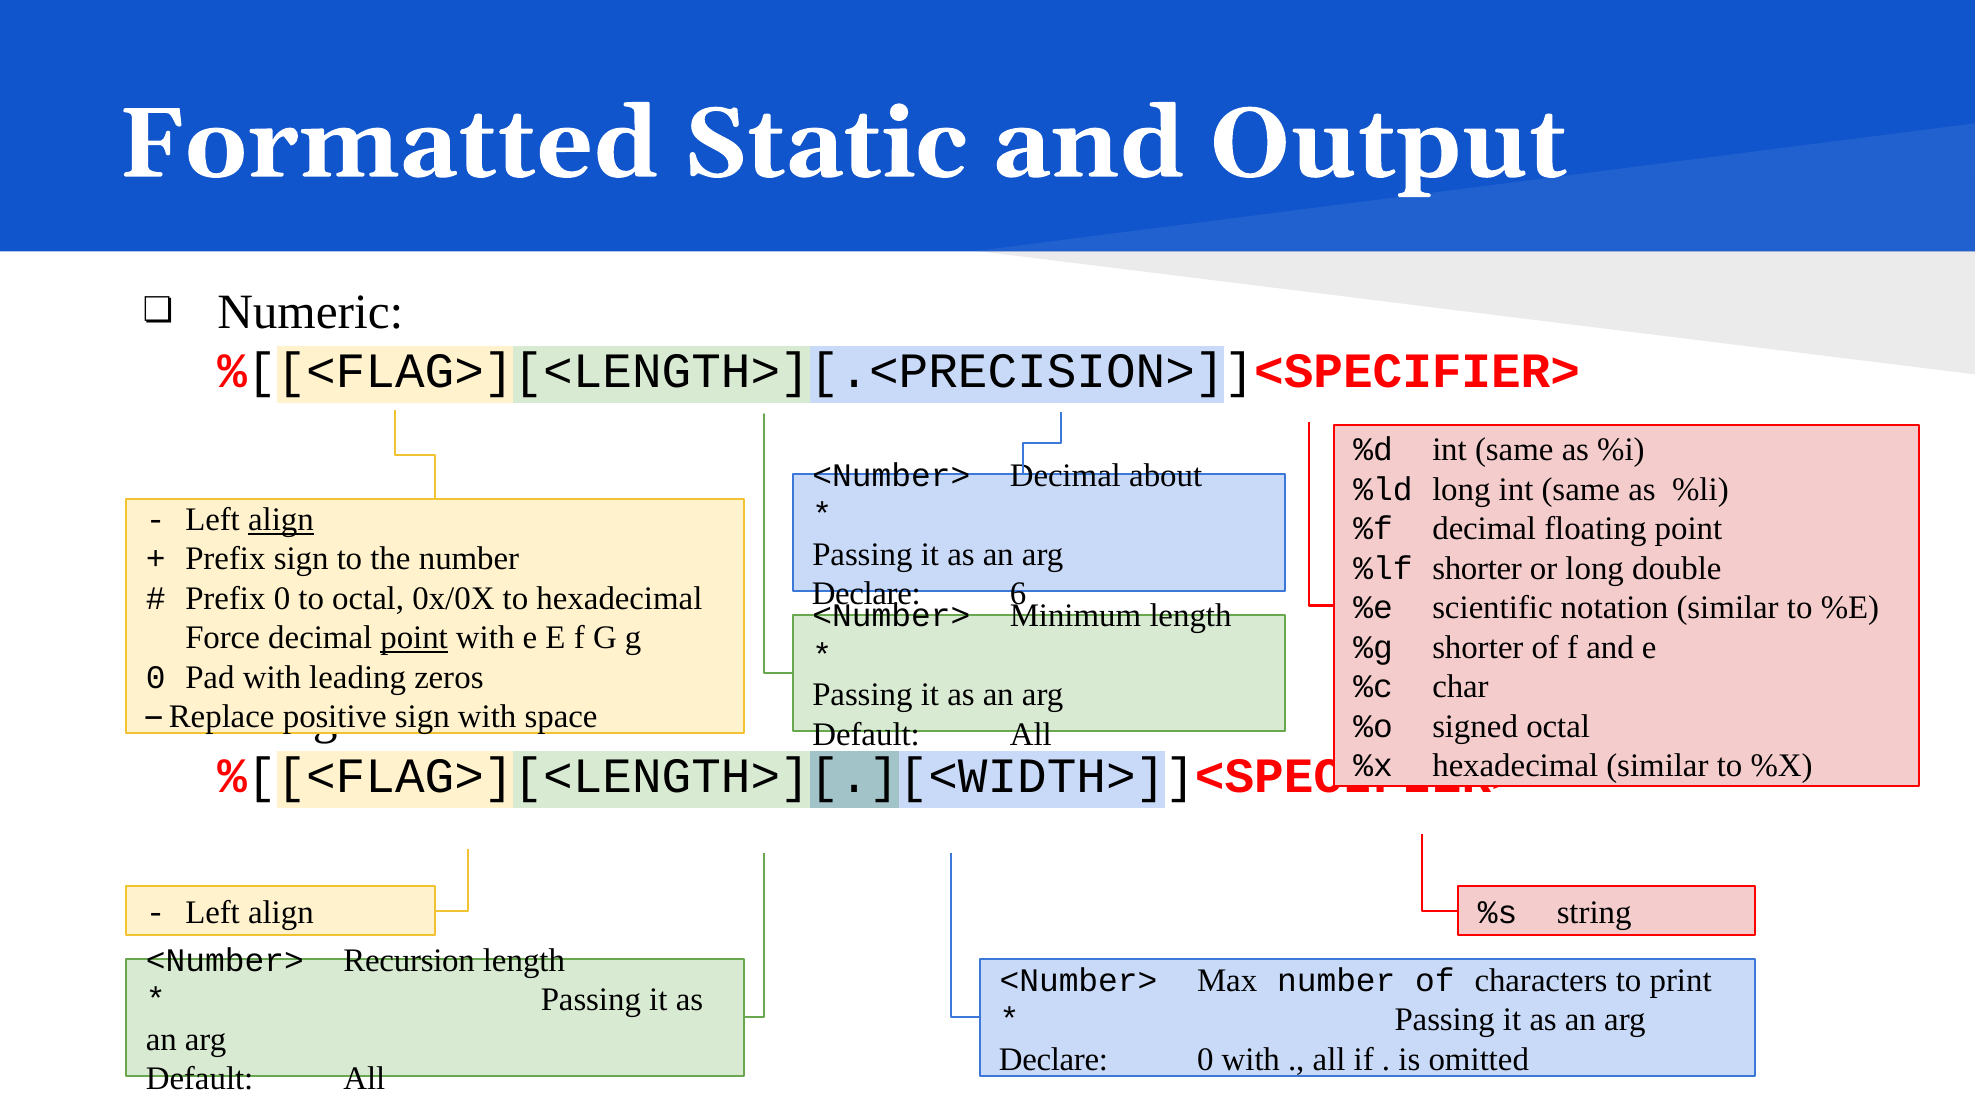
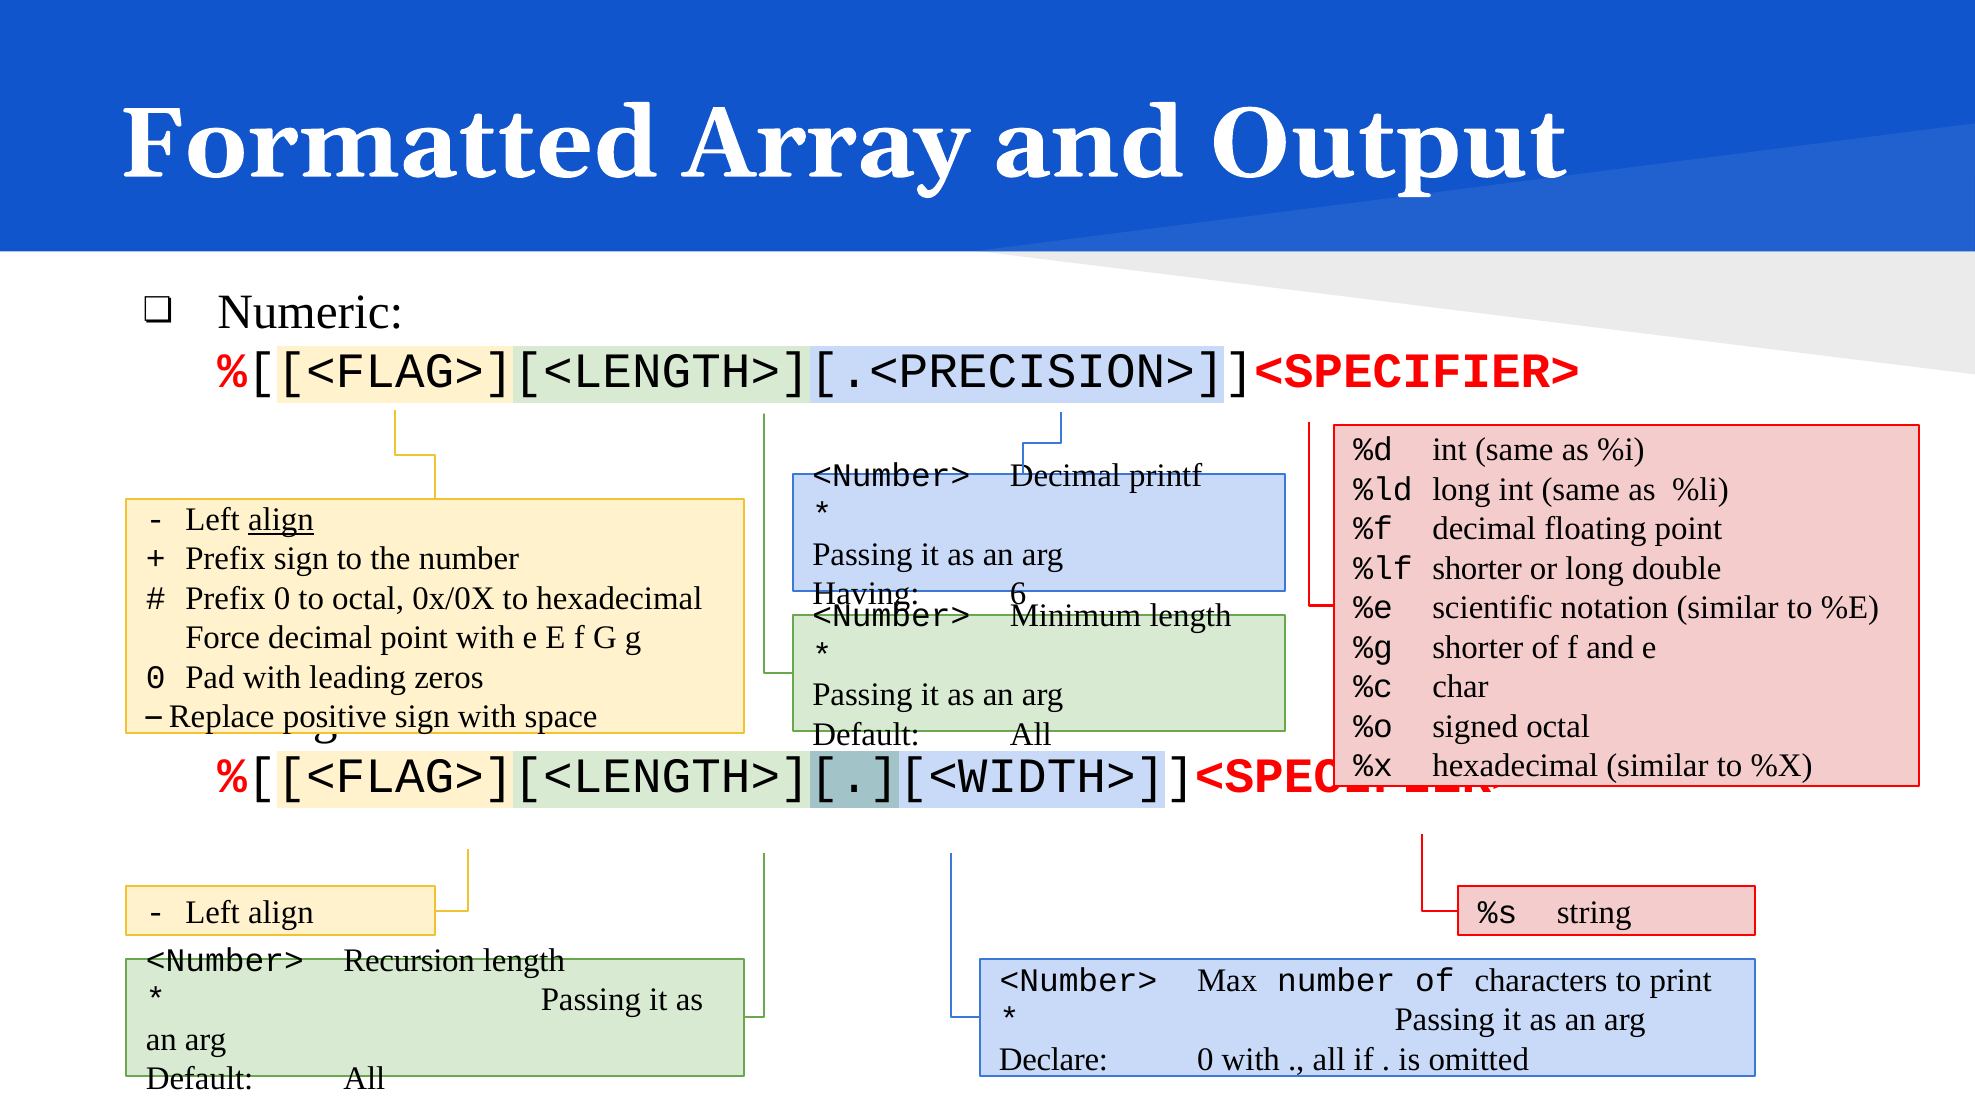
Static: Static -> Array
about: about -> printf
Declare at (866, 594): Declare -> Having
point at (414, 638) underline: present -> none
